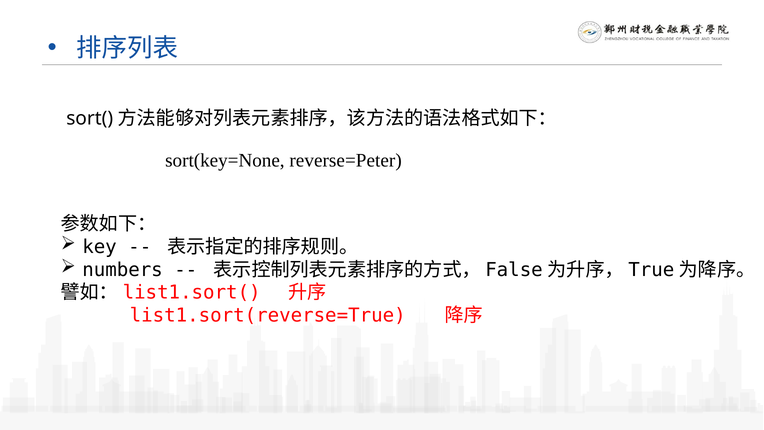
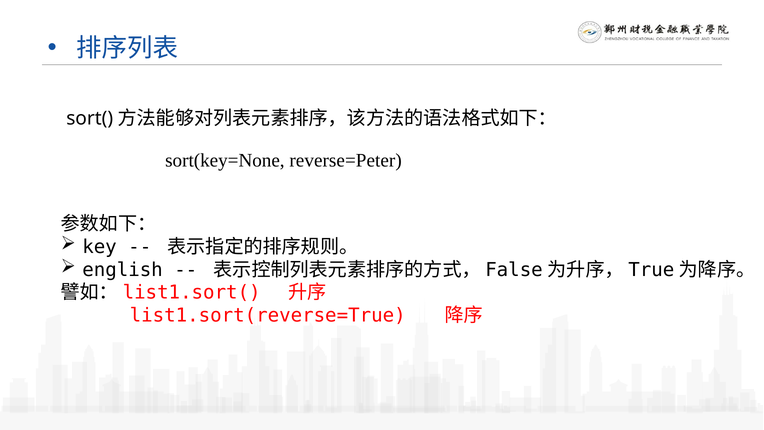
numbers: numbers -> english
